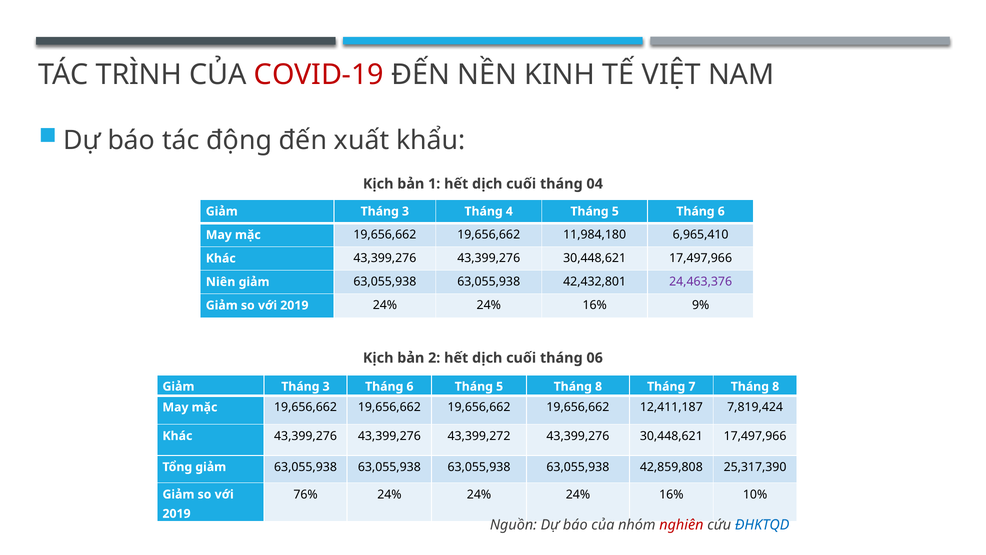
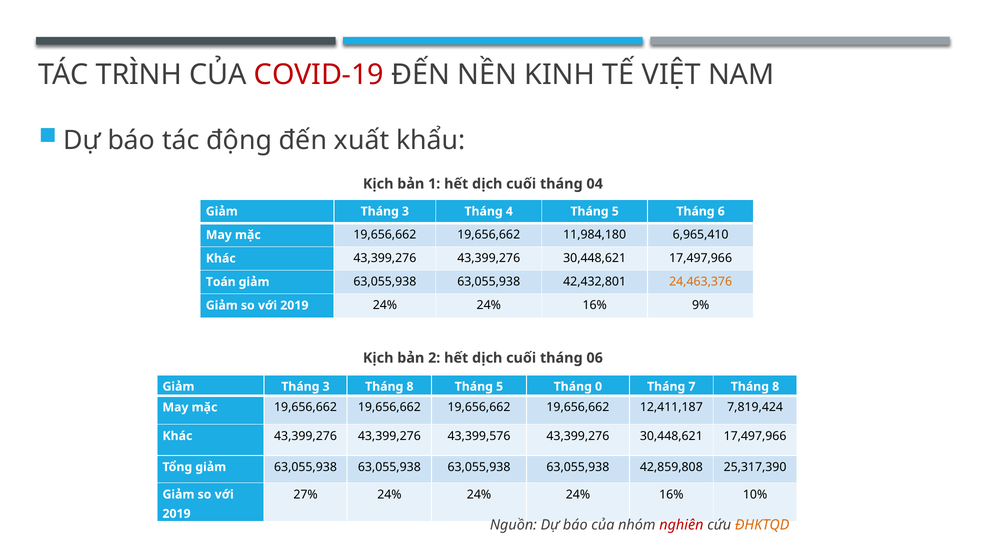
Niên: Niên -> Toán
24,463,376 colour: purple -> orange
3 Tháng 6: 6 -> 8
5 Tháng 8: 8 -> 0
43,399,272: 43,399,272 -> 43,399,576
76%: 76% -> 27%
ĐHKTQD colour: blue -> orange
